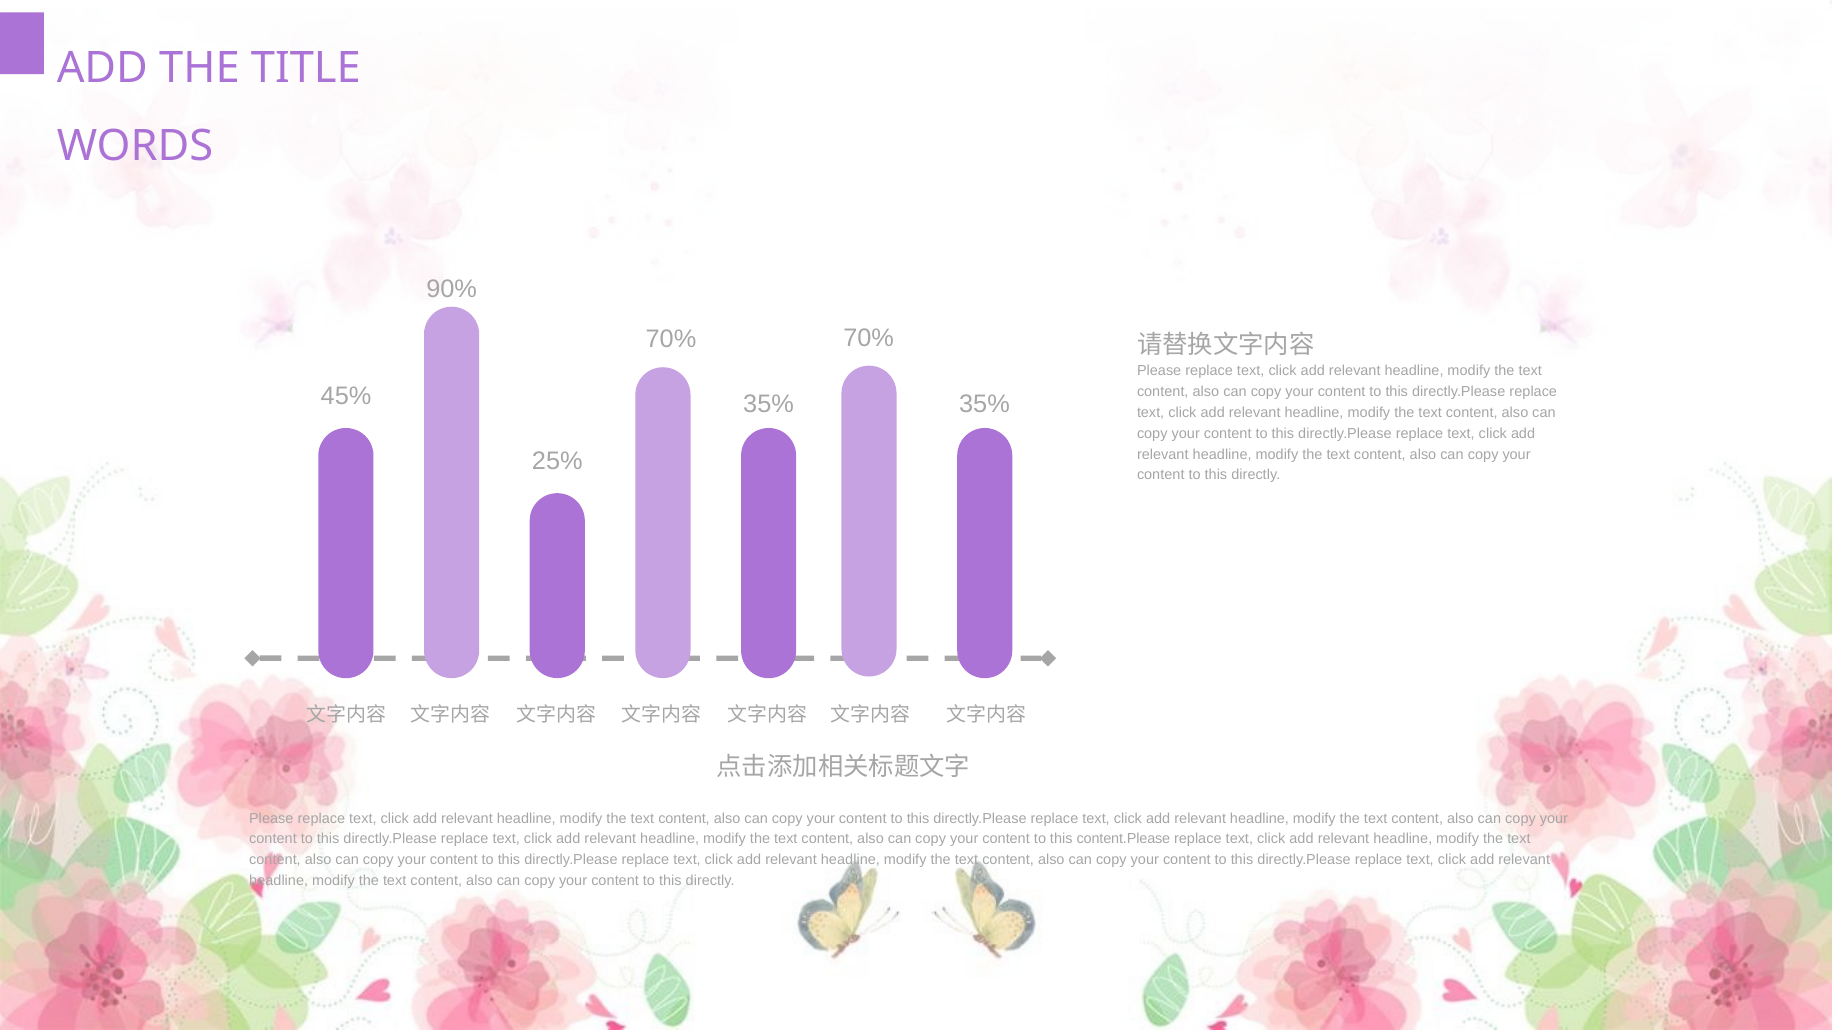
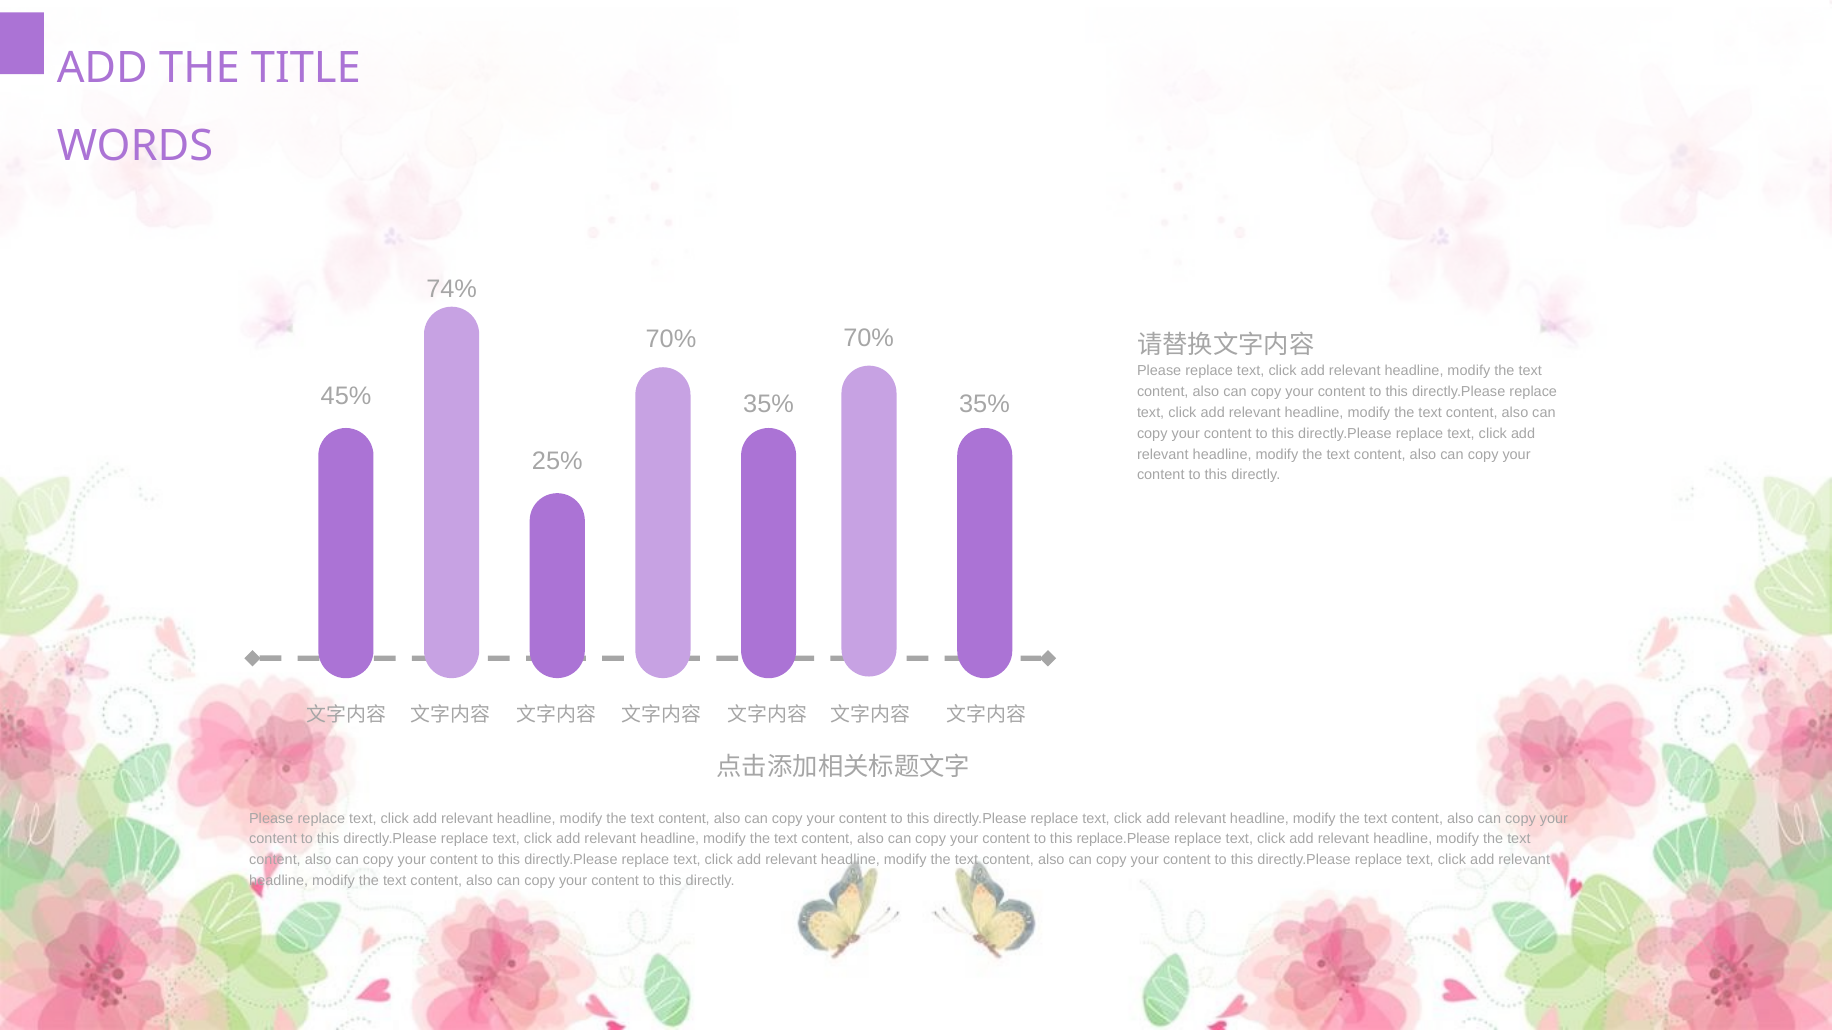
90%: 90% -> 74%
content.Please: content.Please -> replace.Please
